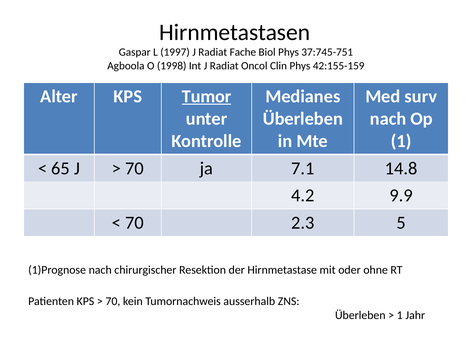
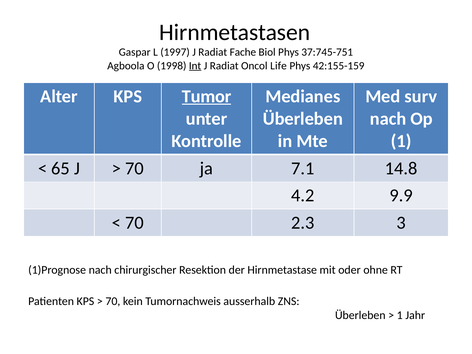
Int underline: none -> present
Clin: Clin -> Life
5: 5 -> 3
